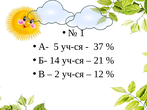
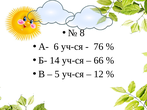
1: 1 -> 8
5: 5 -> 6
37: 37 -> 76
21: 21 -> 66
2: 2 -> 5
